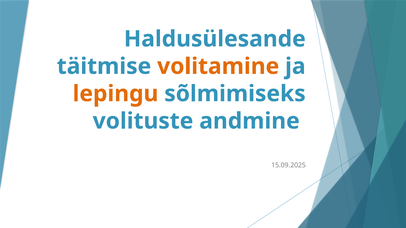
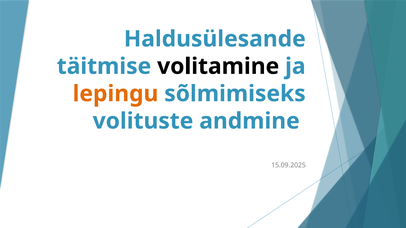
volitamine colour: orange -> black
